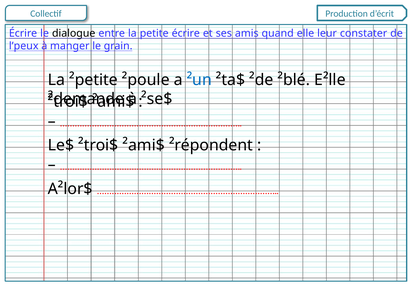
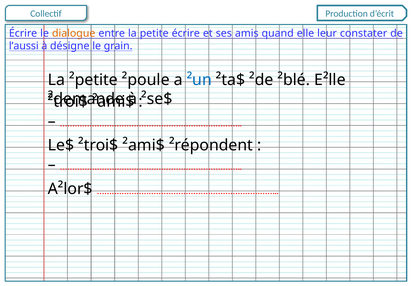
dialogue colour: black -> orange
l’peux: l’peux -> l’aussi
manger: manger -> désigne
